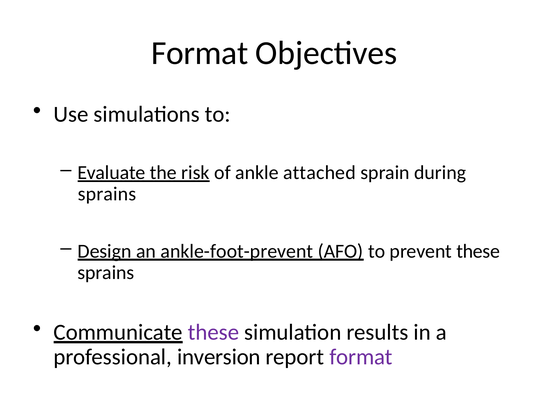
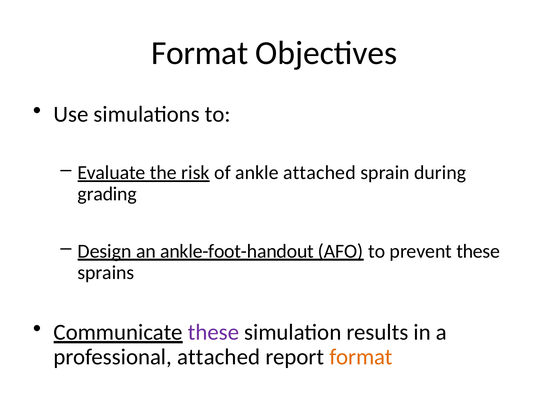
sprains at (107, 194): sprains -> grading
ankle-foot-prevent: ankle-foot-prevent -> ankle-foot-handout
professional inversion: inversion -> attached
format at (361, 357) colour: purple -> orange
